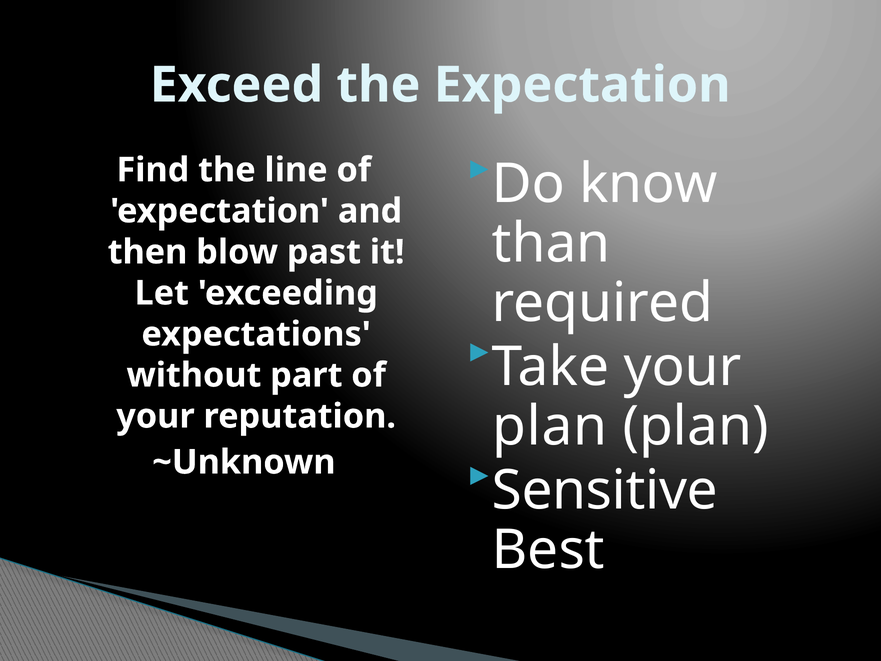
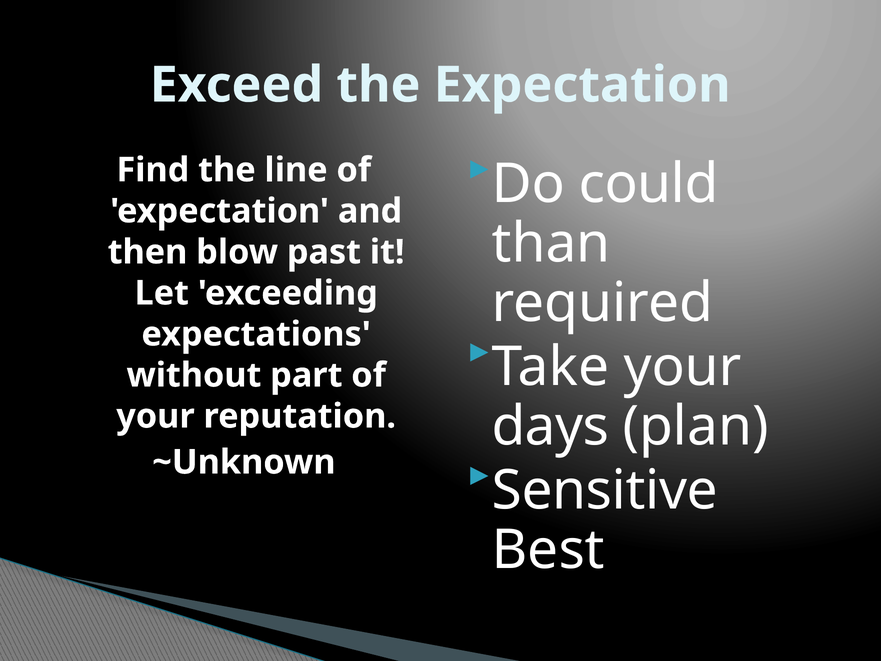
know: know -> could
plan at (550, 426): plan -> days
